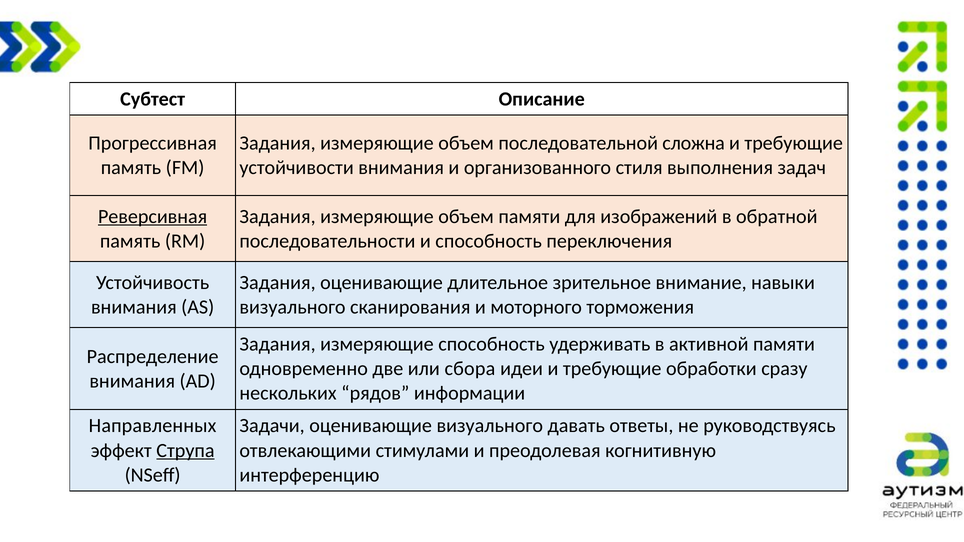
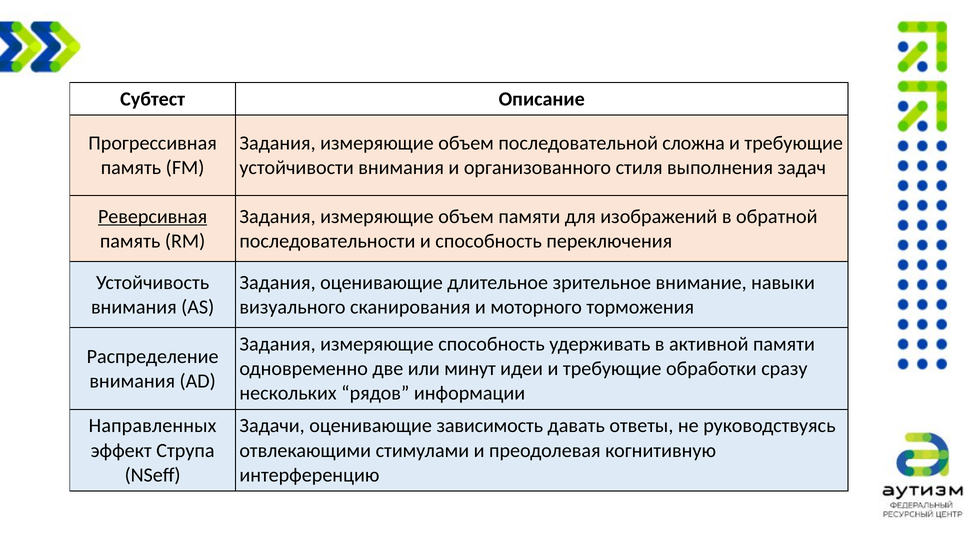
сбора: сбора -> минут
оценивающие визуального: визуального -> зависимость
Струпа underline: present -> none
